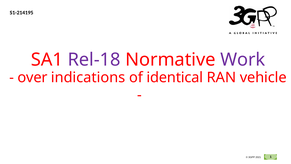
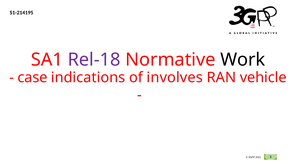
Work colour: purple -> black
over: over -> case
identical: identical -> involves
